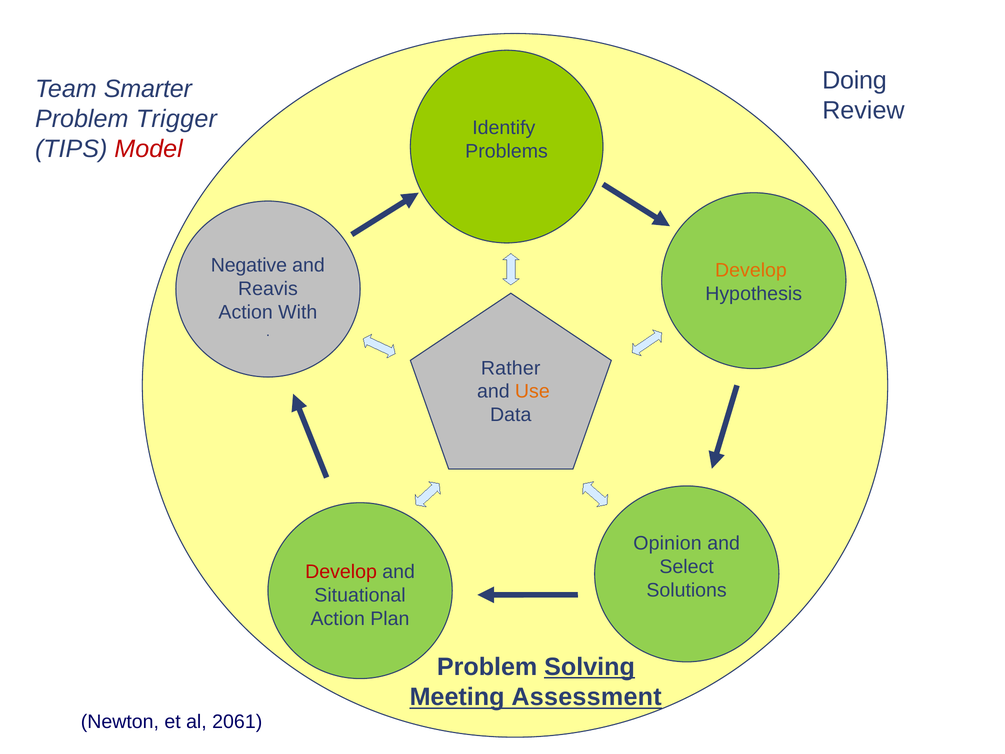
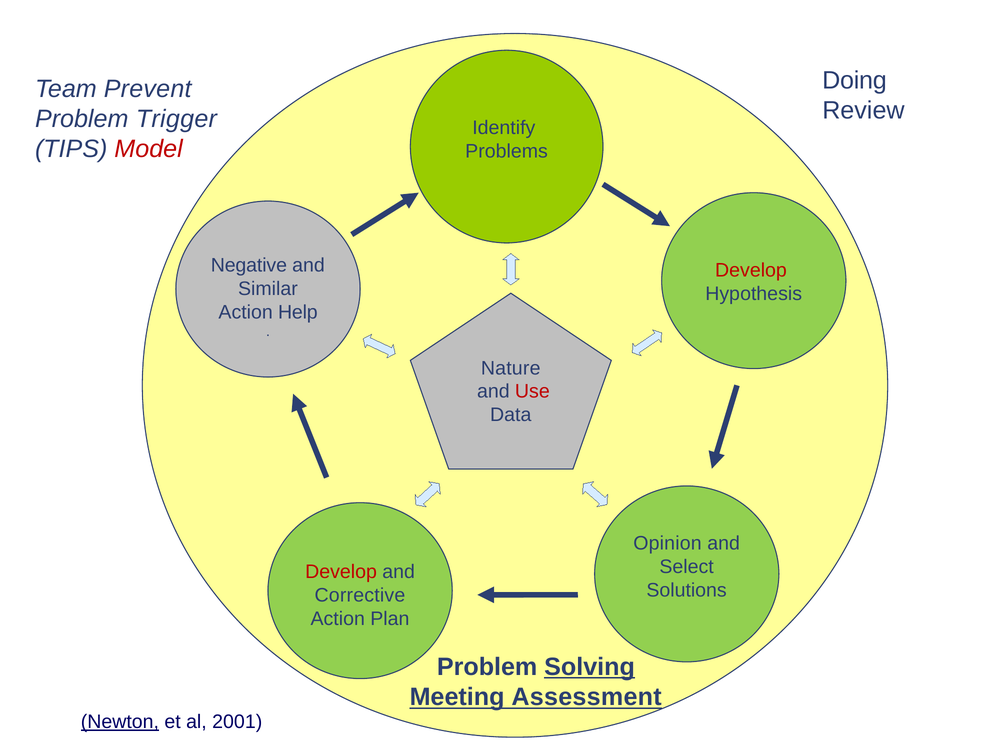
Smarter: Smarter -> Prevent
Develop at (751, 270) colour: orange -> red
Reavis: Reavis -> Similar
With: With -> Help
Rather: Rather -> Nature
Use colour: orange -> red
Situational: Situational -> Corrective
Newton underline: none -> present
2061: 2061 -> 2001
